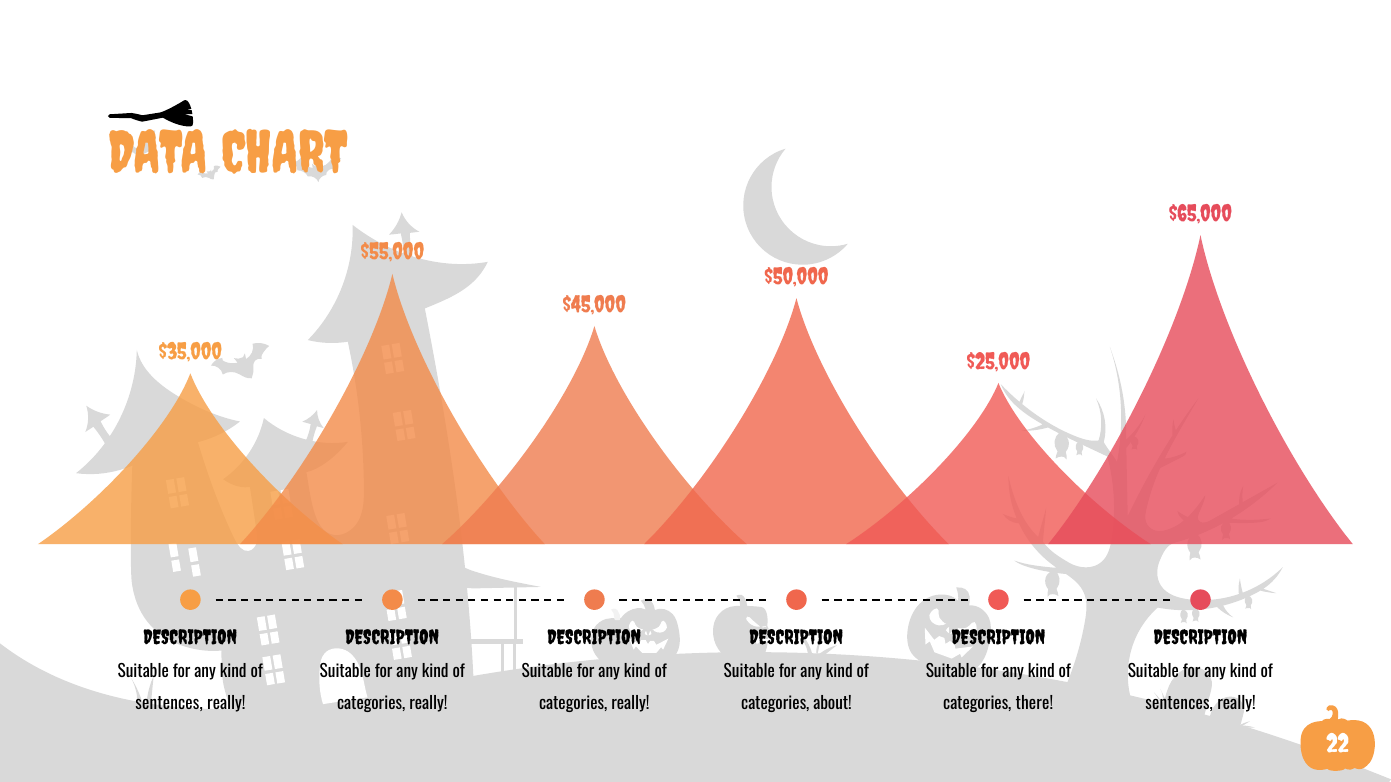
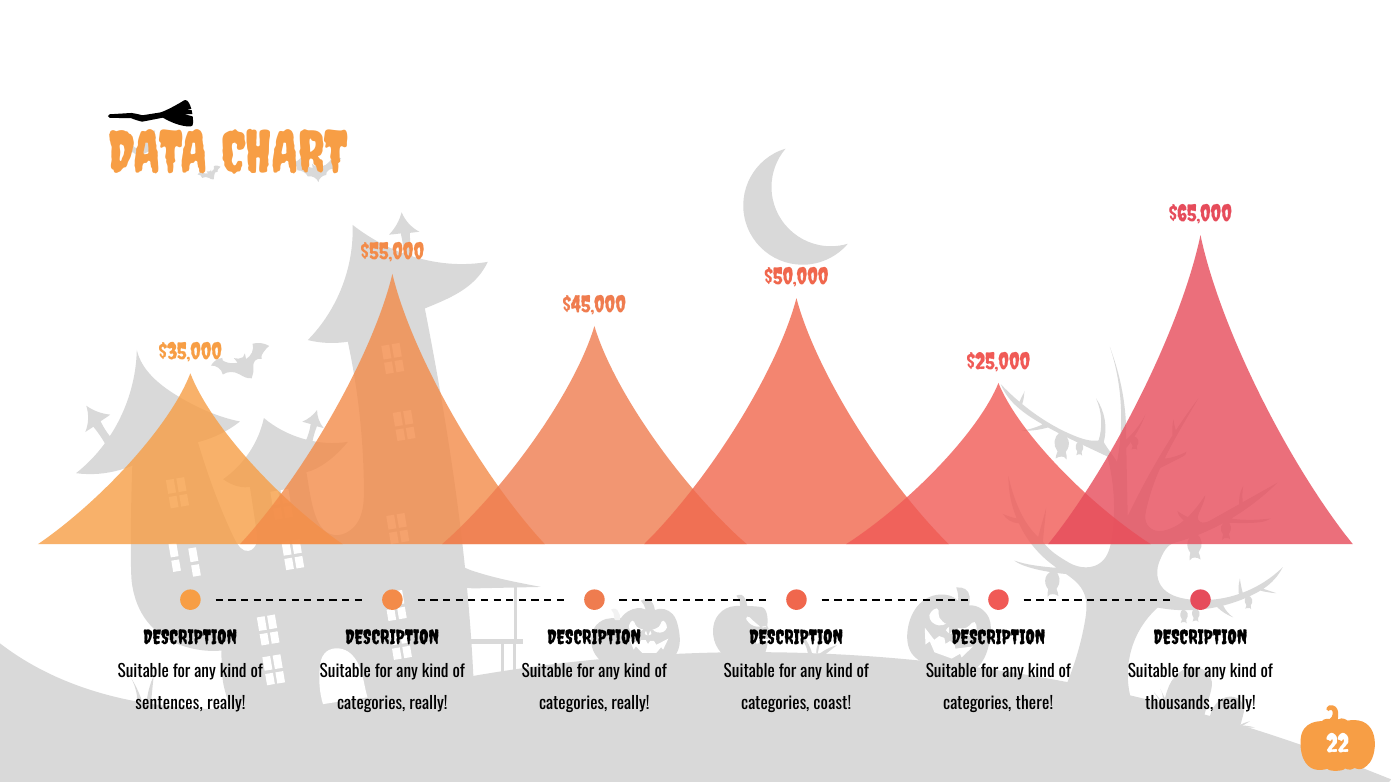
about: about -> coast
sentences at (1179, 704): sentences -> thousands
